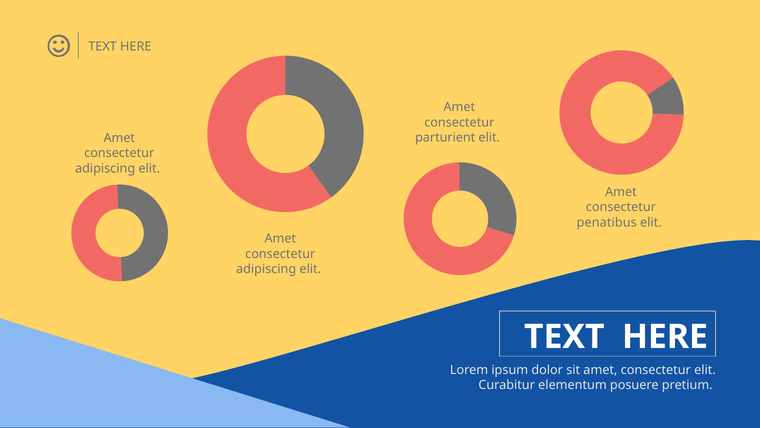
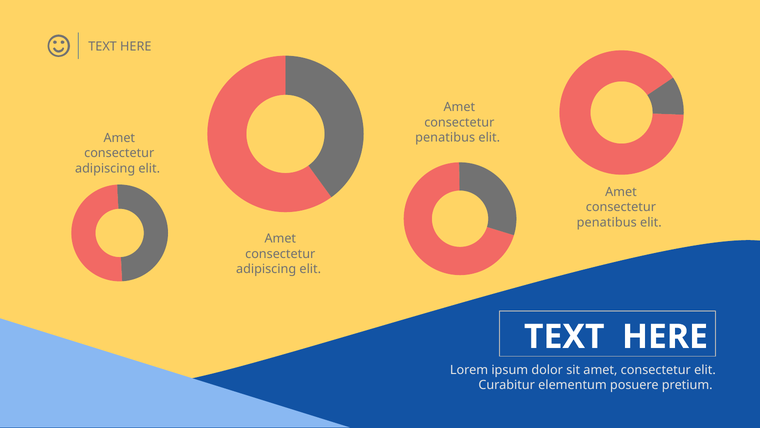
parturient at (445, 138): parturient -> penatibus
